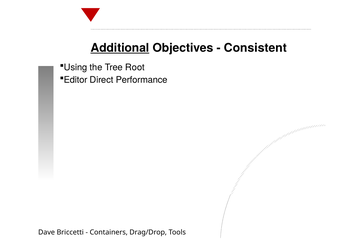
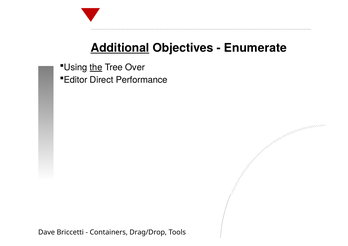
Consistent: Consistent -> Enumerate
the underline: none -> present
Root: Root -> Over
